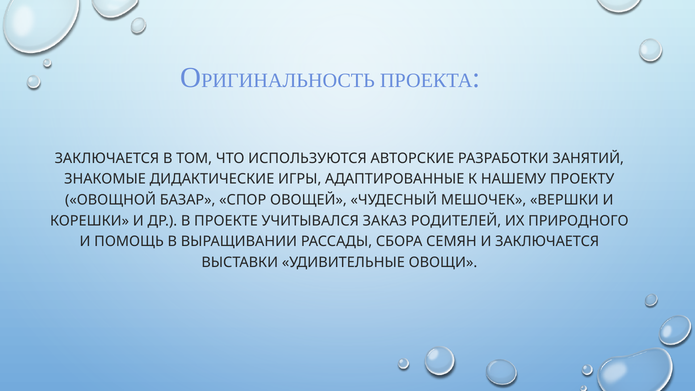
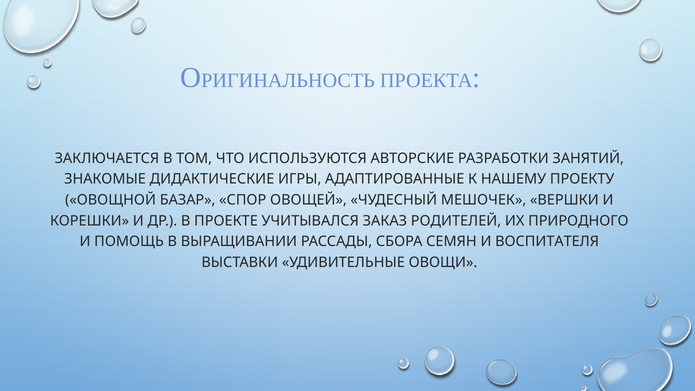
И ЗАКЛЮЧАЕТСЯ: ЗАКЛЮЧАЕТСЯ -> ВОСПИТАТЕЛЯ
